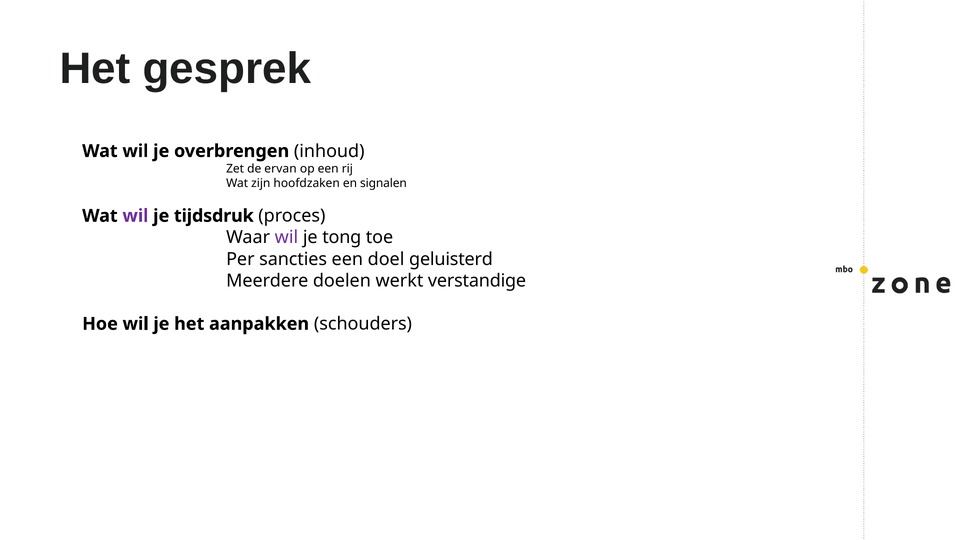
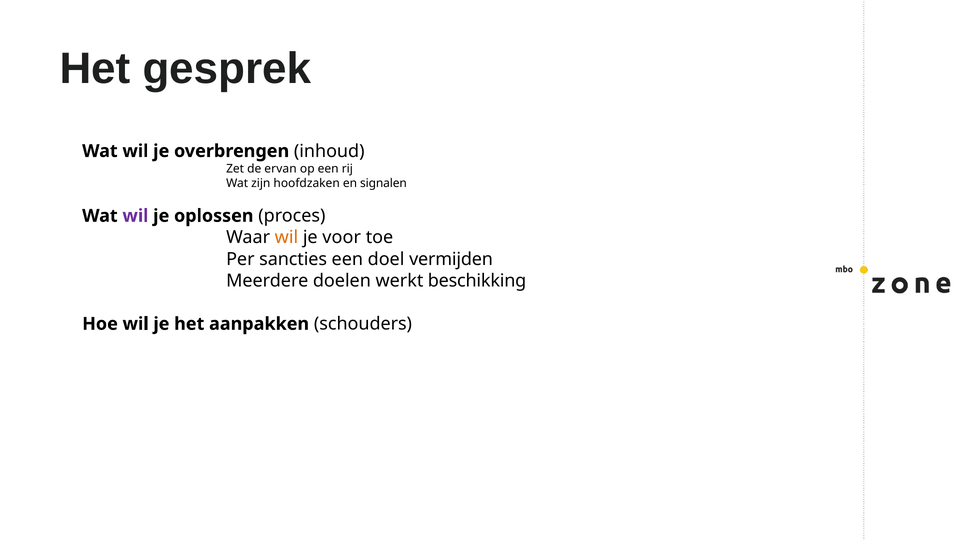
tijdsdruk: tijdsdruk -> oplossen
wil at (286, 237) colour: purple -> orange
tong: tong -> voor
geluisterd: geluisterd -> vermijden
verstandige: verstandige -> beschikking
